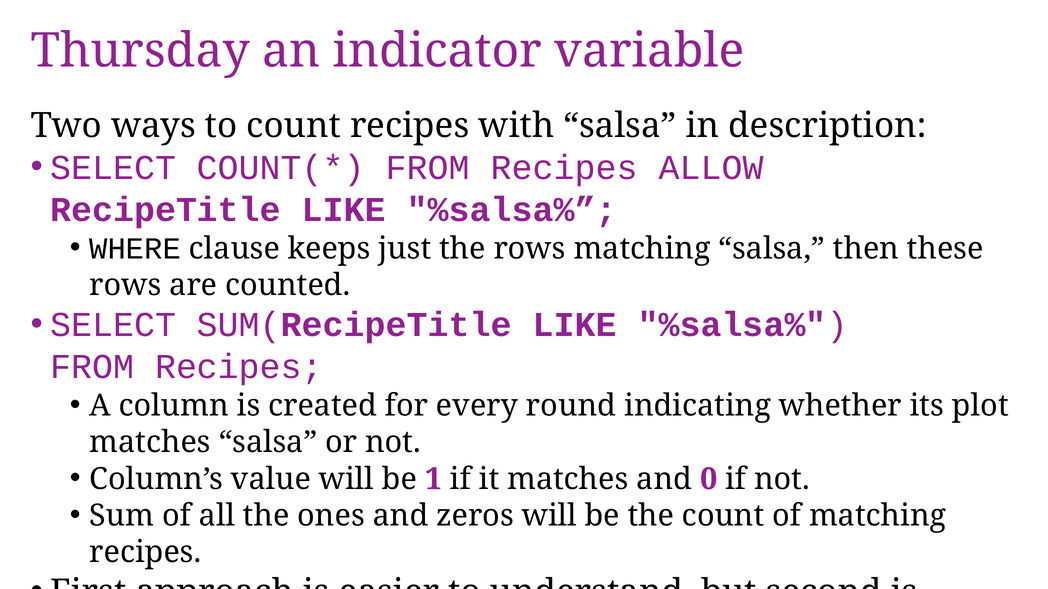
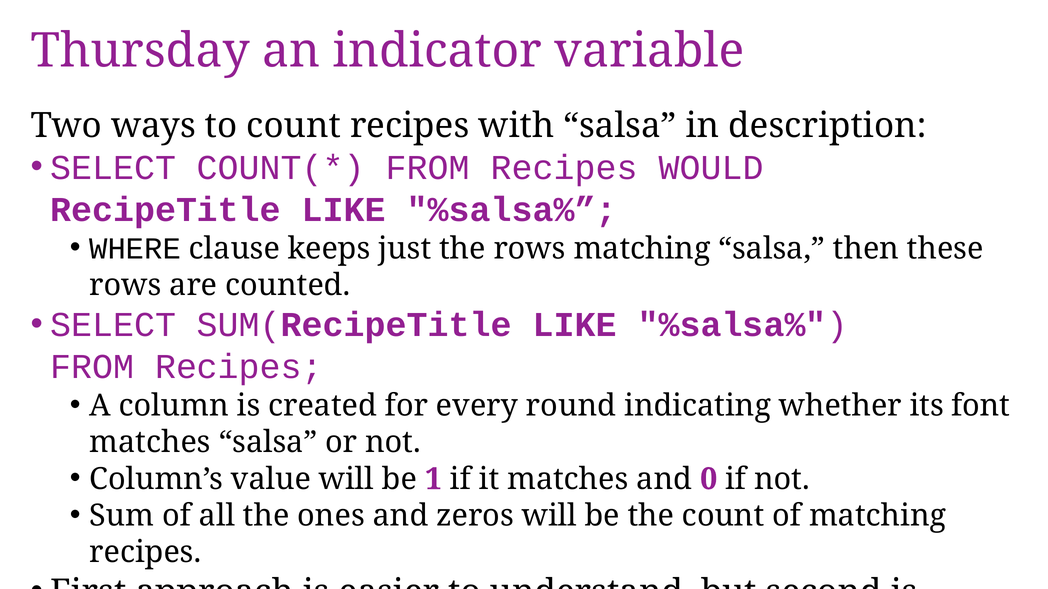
ALLOW: ALLOW -> WOULD
plot: plot -> font
